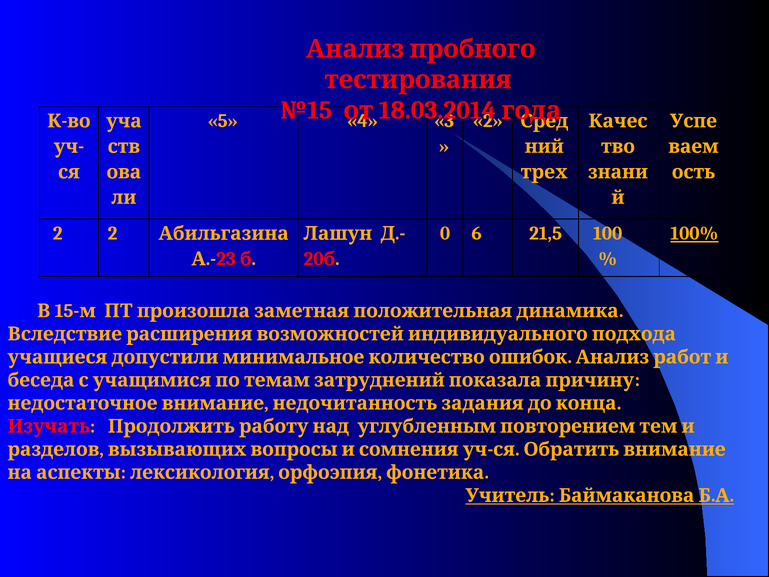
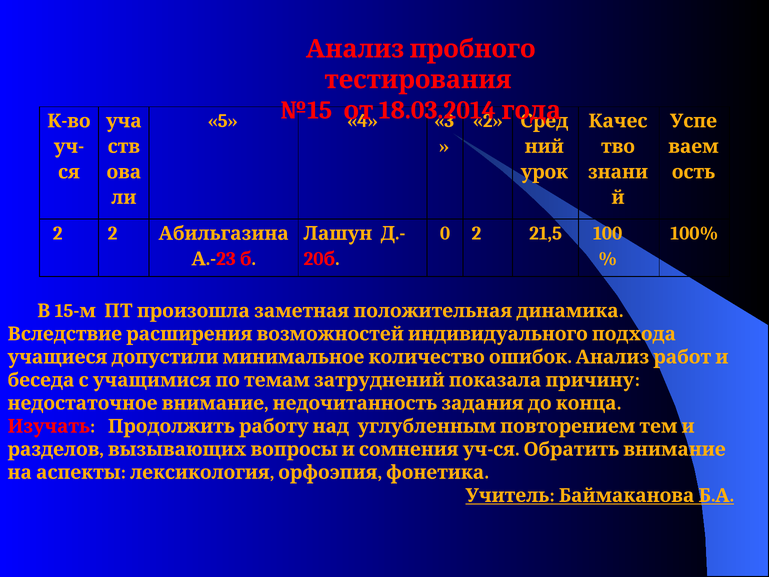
трех: трех -> урок
0 6: 6 -> 2
100% underline: present -> none
